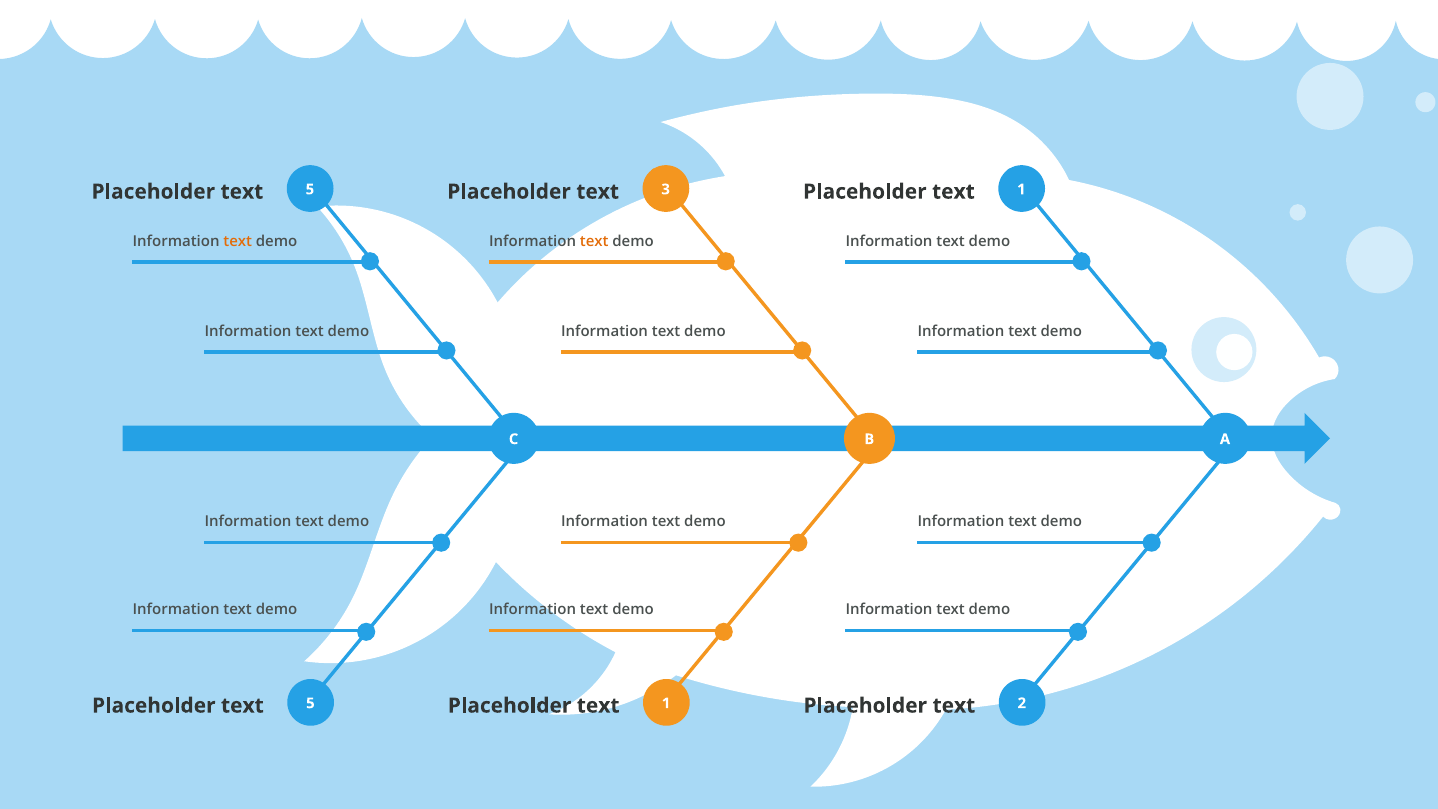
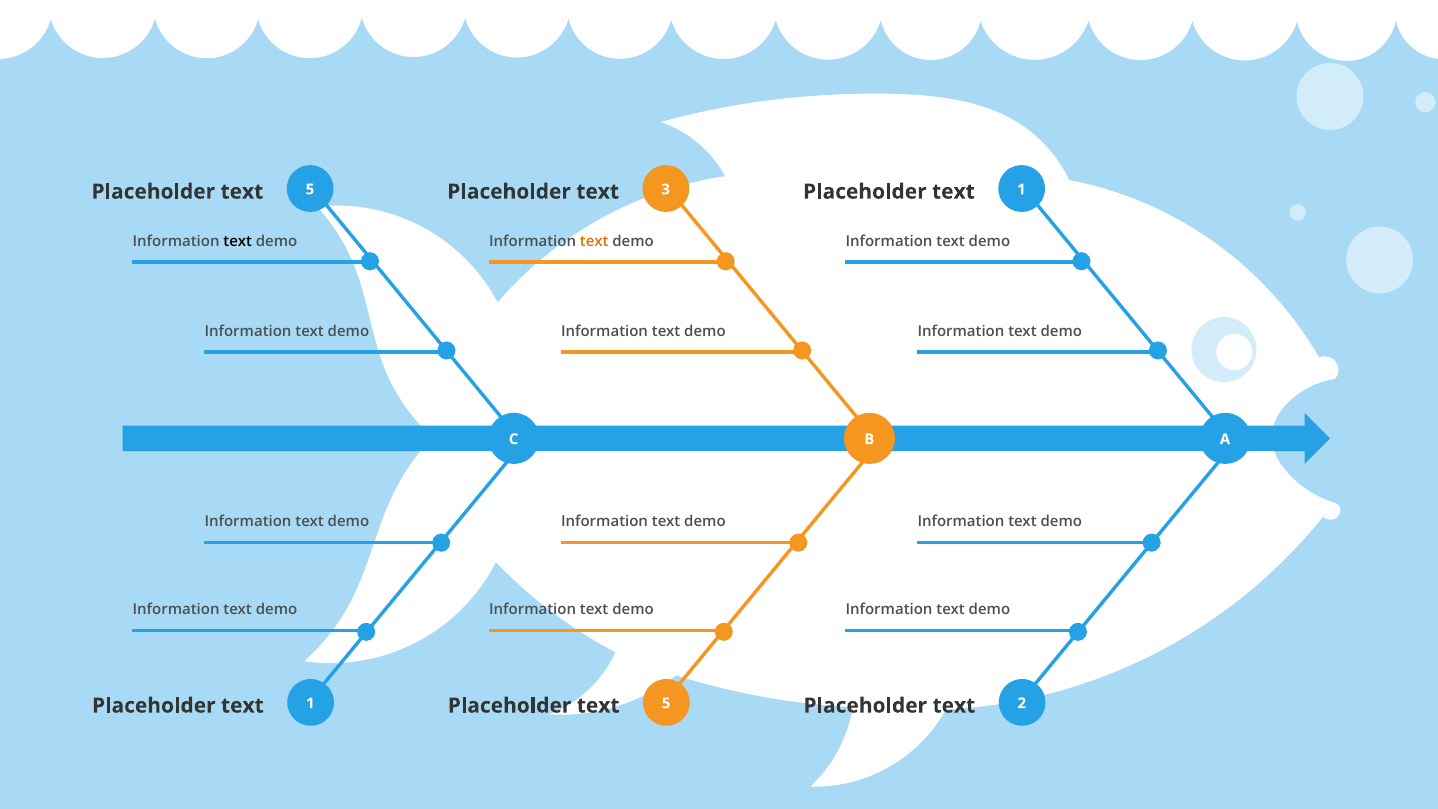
text at (238, 242) colour: orange -> black
5 at (310, 703): 5 -> 1
1 at (666, 703): 1 -> 5
